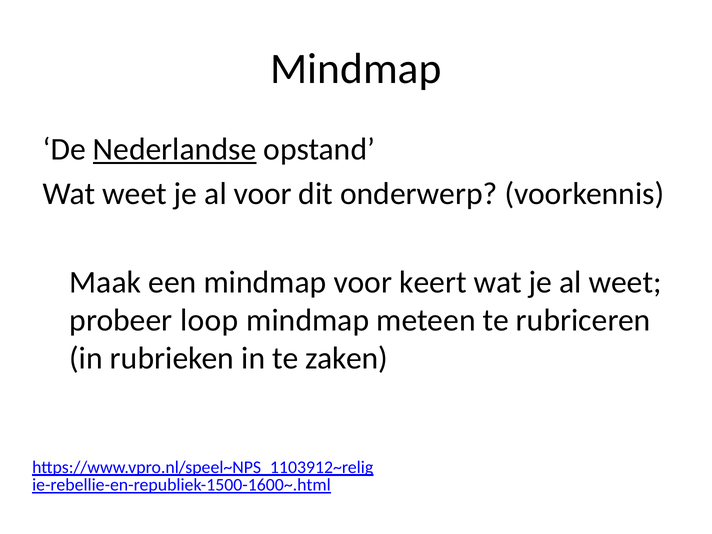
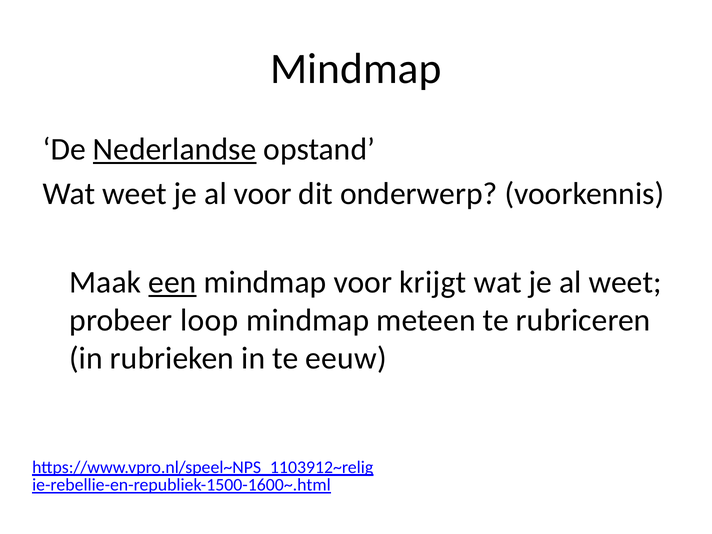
een underline: none -> present
keert: keert -> krijgt
zaken: zaken -> eeuw
